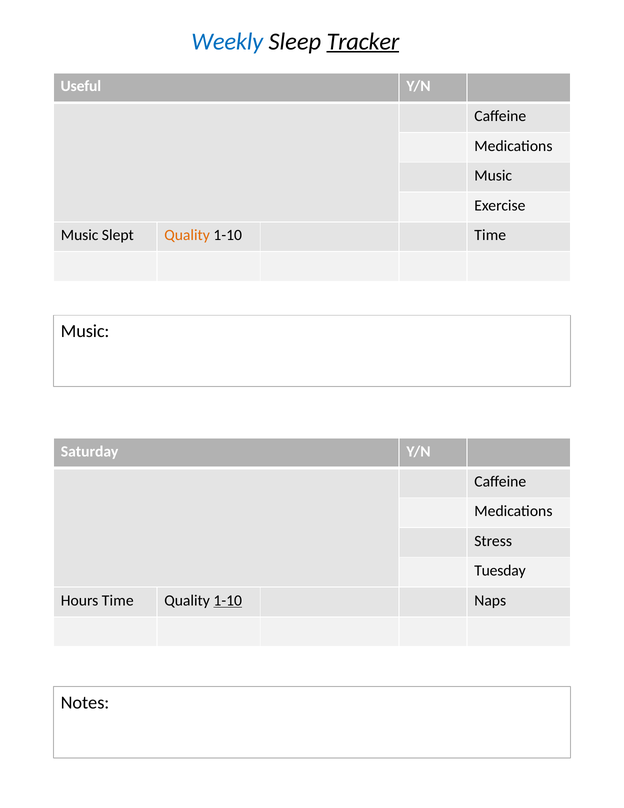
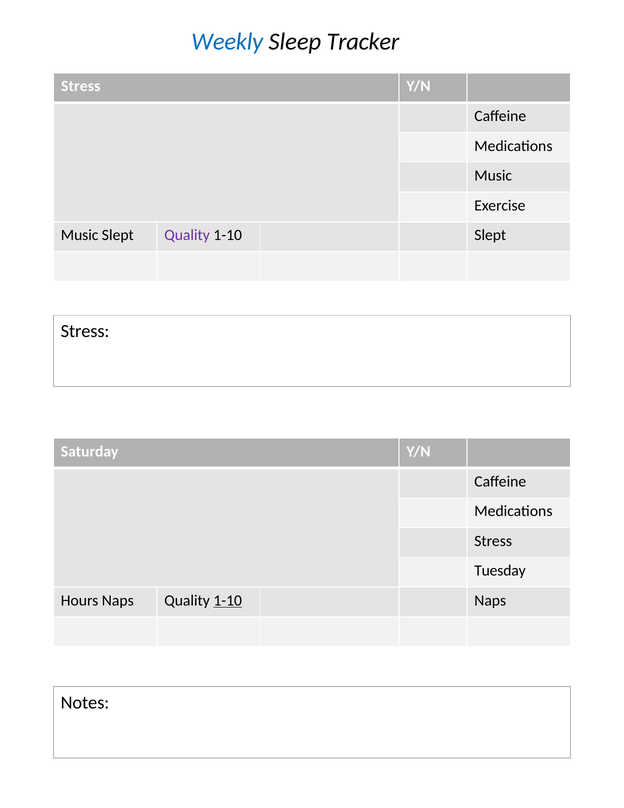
Tracker underline: present -> none
Useful at (81, 86): Useful -> Stress
Quality at (187, 235) colour: orange -> purple
1-10 Time: Time -> Slept
Music at (85, 331): Music -> Stress
Hours Time: Time -> Naps
